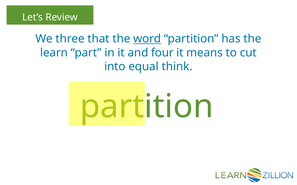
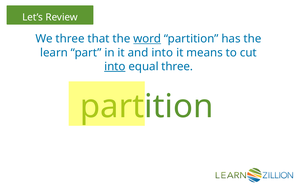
and four: four -> into
into at (115, 67) underline: none -> present
equal think: think -> three
